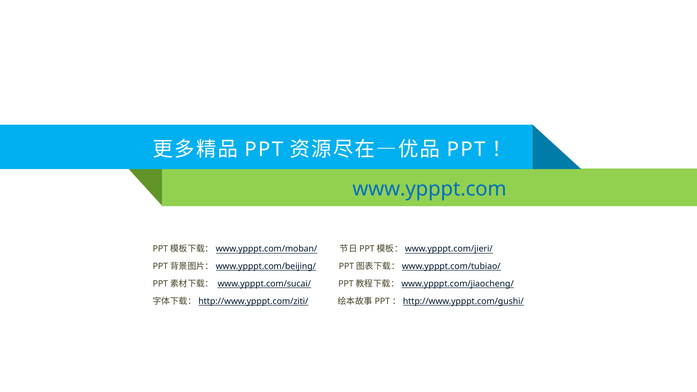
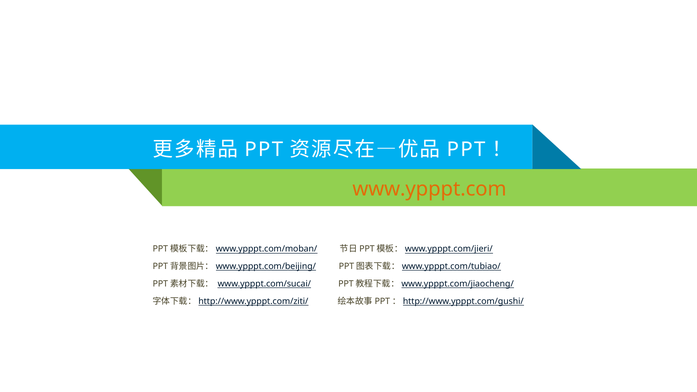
www.ypppt.com colour: blue -> orange
